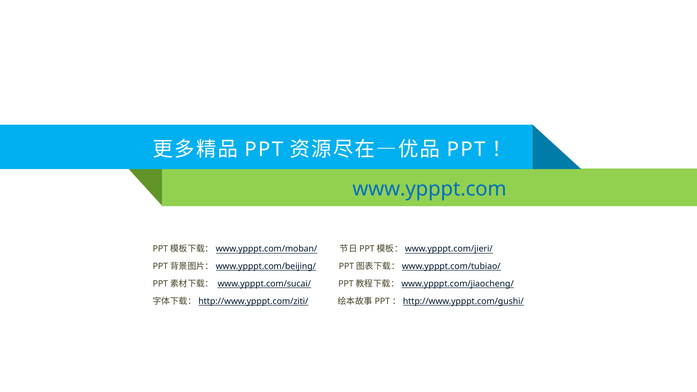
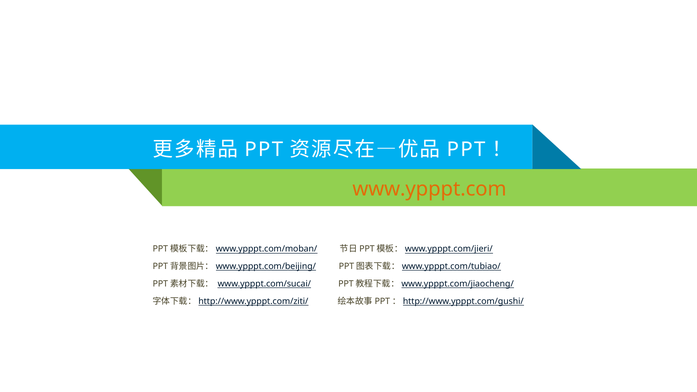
www.ypppt.com colour: blue -> orange
